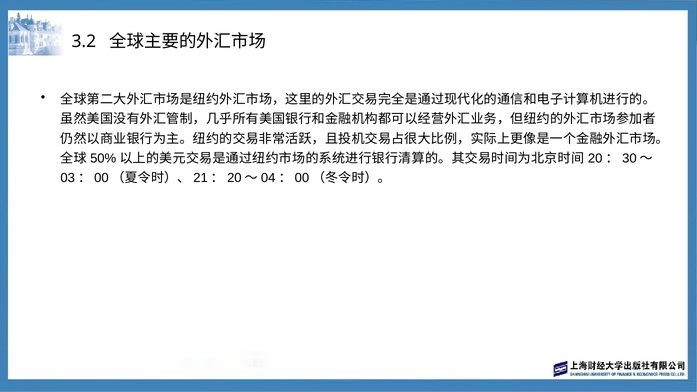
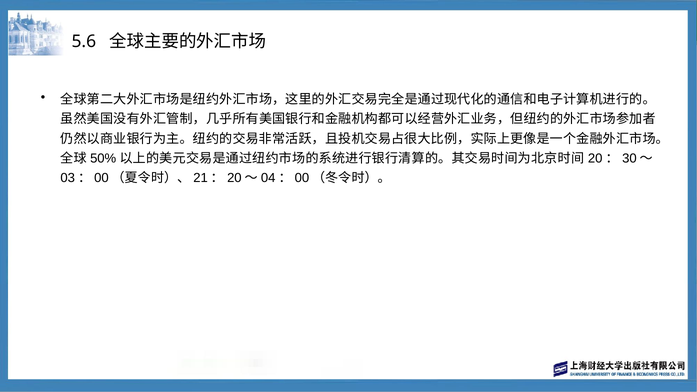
3.2: 3.2 -> 5.6
